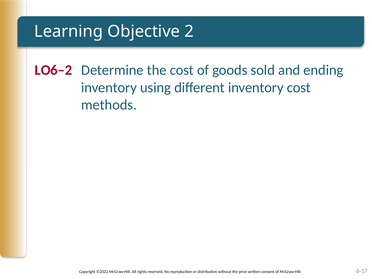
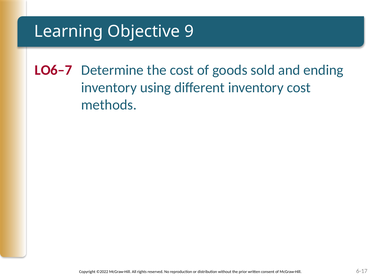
2: 2 -> 9
LO6–2: LO6–2 -> LO6–7
